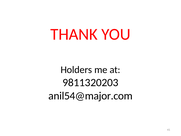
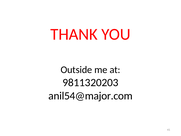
Holders: Holders -> Outside
